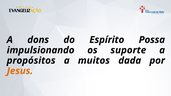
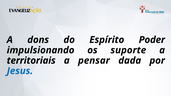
Possa: Possa -> Poder
propósitos: propósitos -> territoriais
muitos: muitos -> pensar
Jesus colour: orange -> blue
